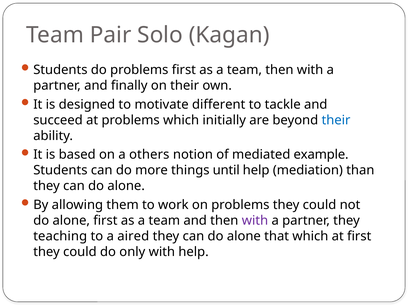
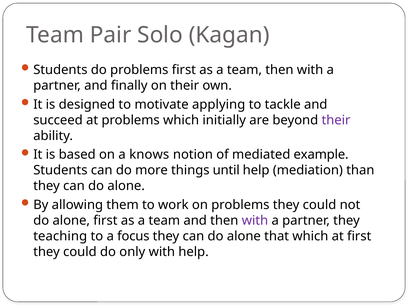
different: different -> applying
their at (336, 120) colour: blue -> purple
others: others -> knows
aired: aired -> focus
